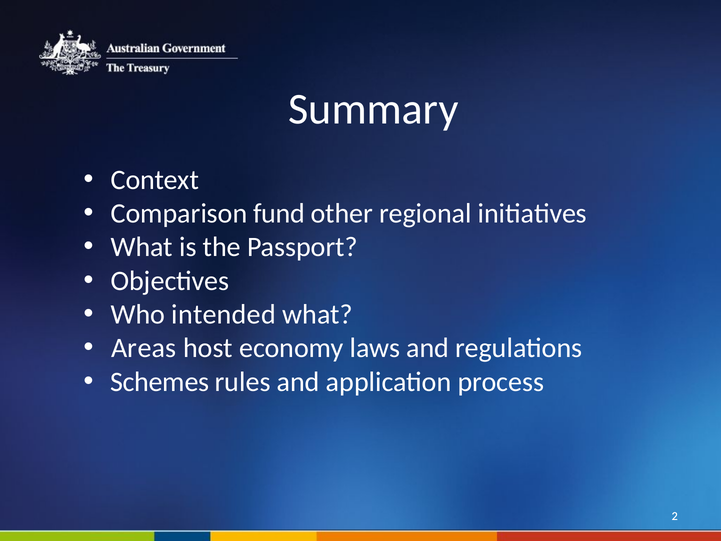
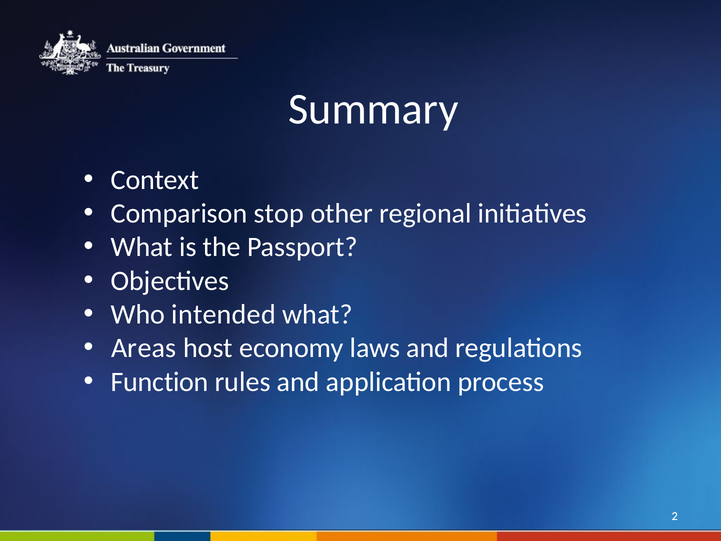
fund: fund -> stop
Schemes: Schemes -> Function
